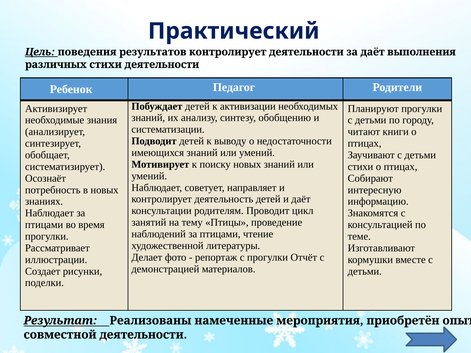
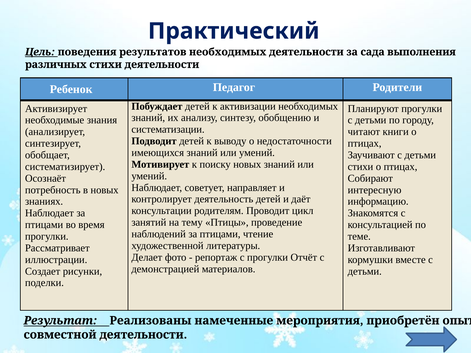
результатов контролирует: контролирует -> необходимых
за даёт: даёт -> сада
